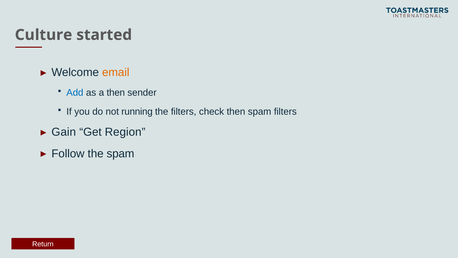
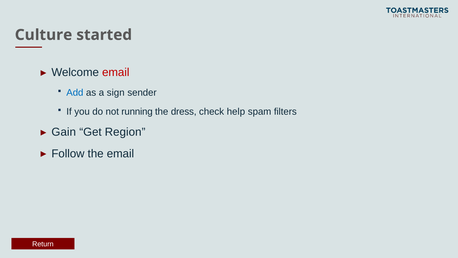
email at (116, 72) colour: orange -> red
a then: then -> sign
the filters: filters -> dress
check then: then -> help
the spam: spam -> email
